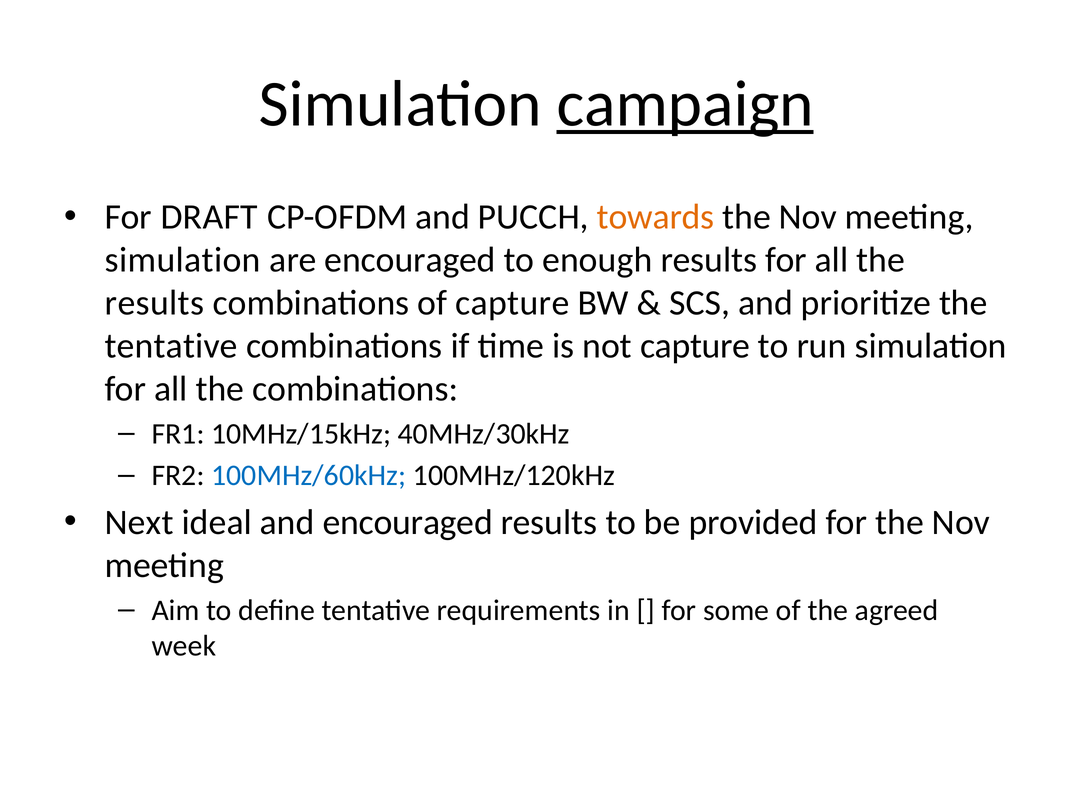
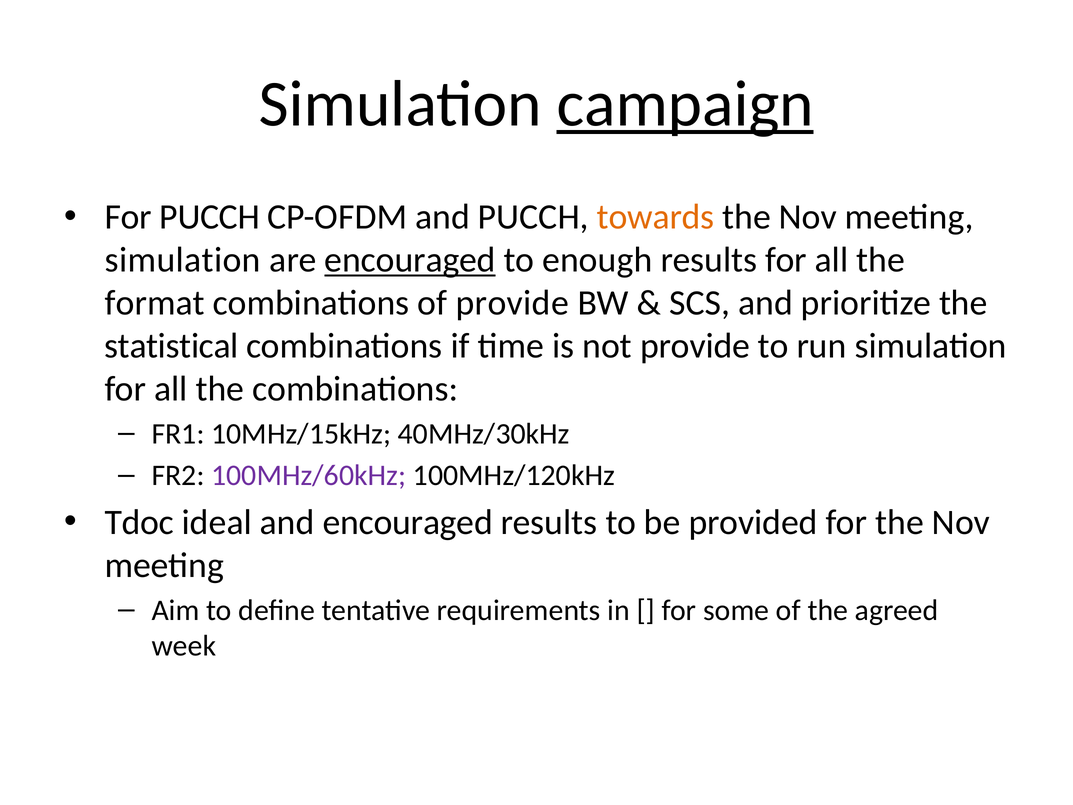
For DRAFT: DRAFT -> PUCCH
encouraged at (410, 260) underline: none -> present
results at (155, 303): results -> format
of capture: capture -> provide
tentative at (171, 346): tentative -> statistical
not capture: capture -> provide
100MHz/60kHz colour: blue -> purple
Next: Next -> Tdoc
